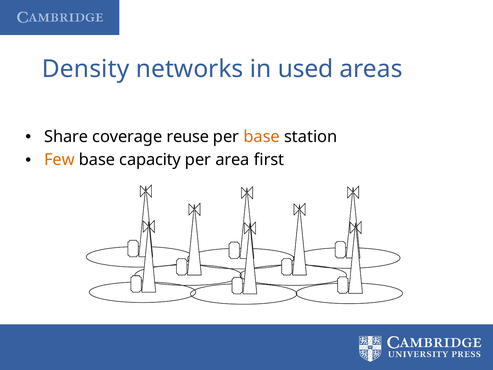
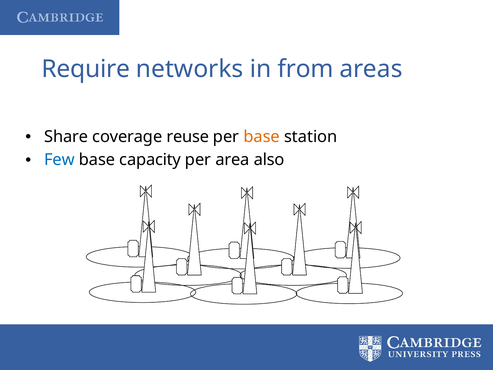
Density: Density -> Require
used: used -> from
Few colour: orange -> blue
first: first -> also
